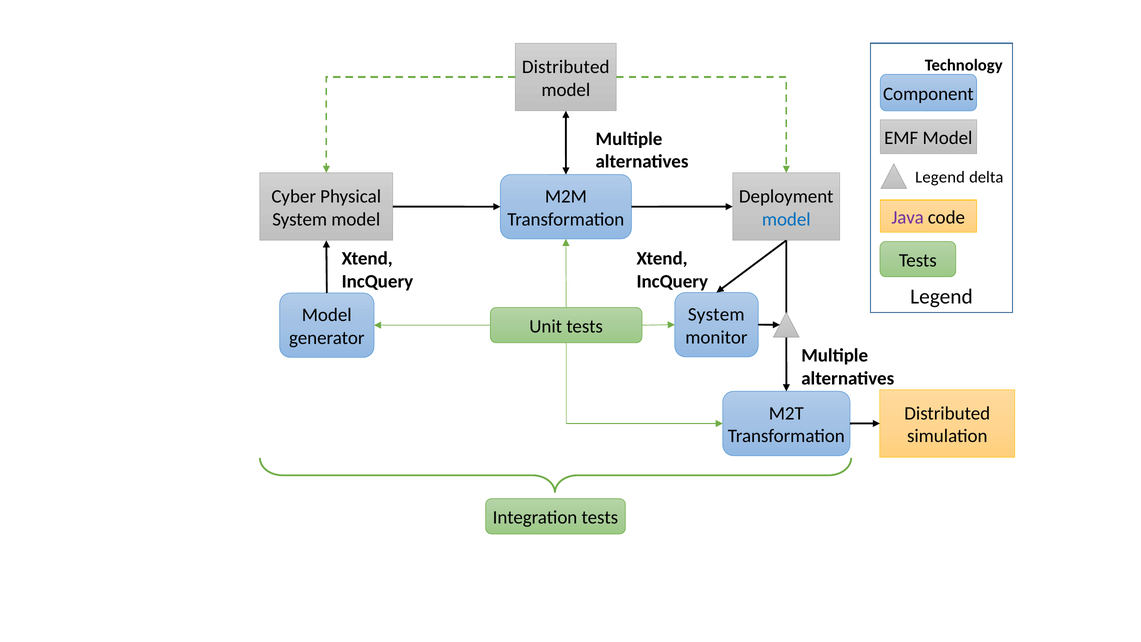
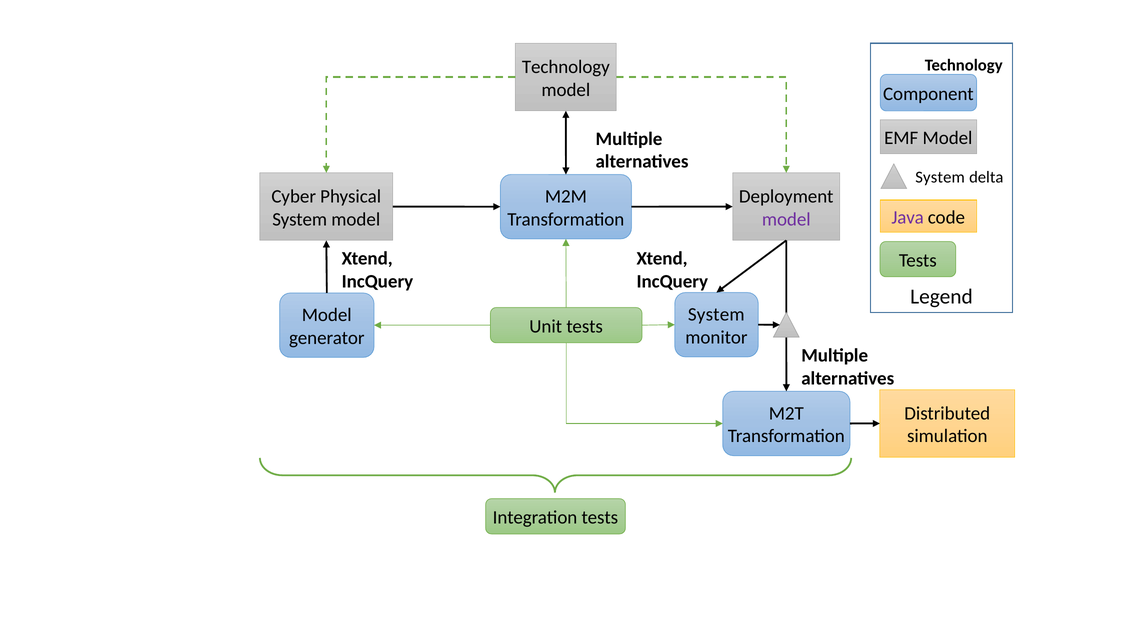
Distributed at (566, 67): Distributed -> Technology
Legend at (940, 177): Legend -> System
model at (786, 219) colour: blue -> purple
